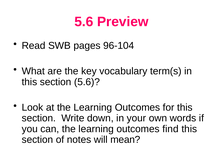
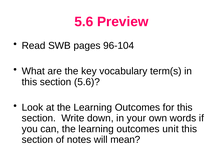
find: find -> unit
